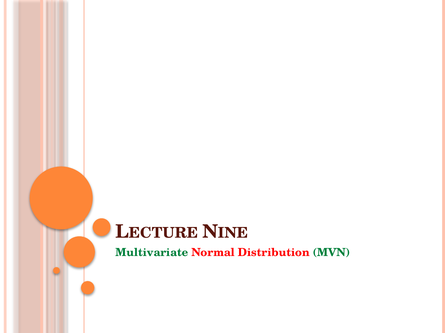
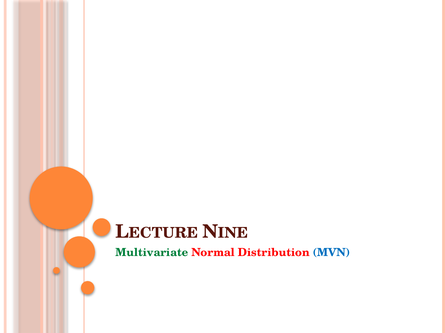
MVN colour: green -> blue
